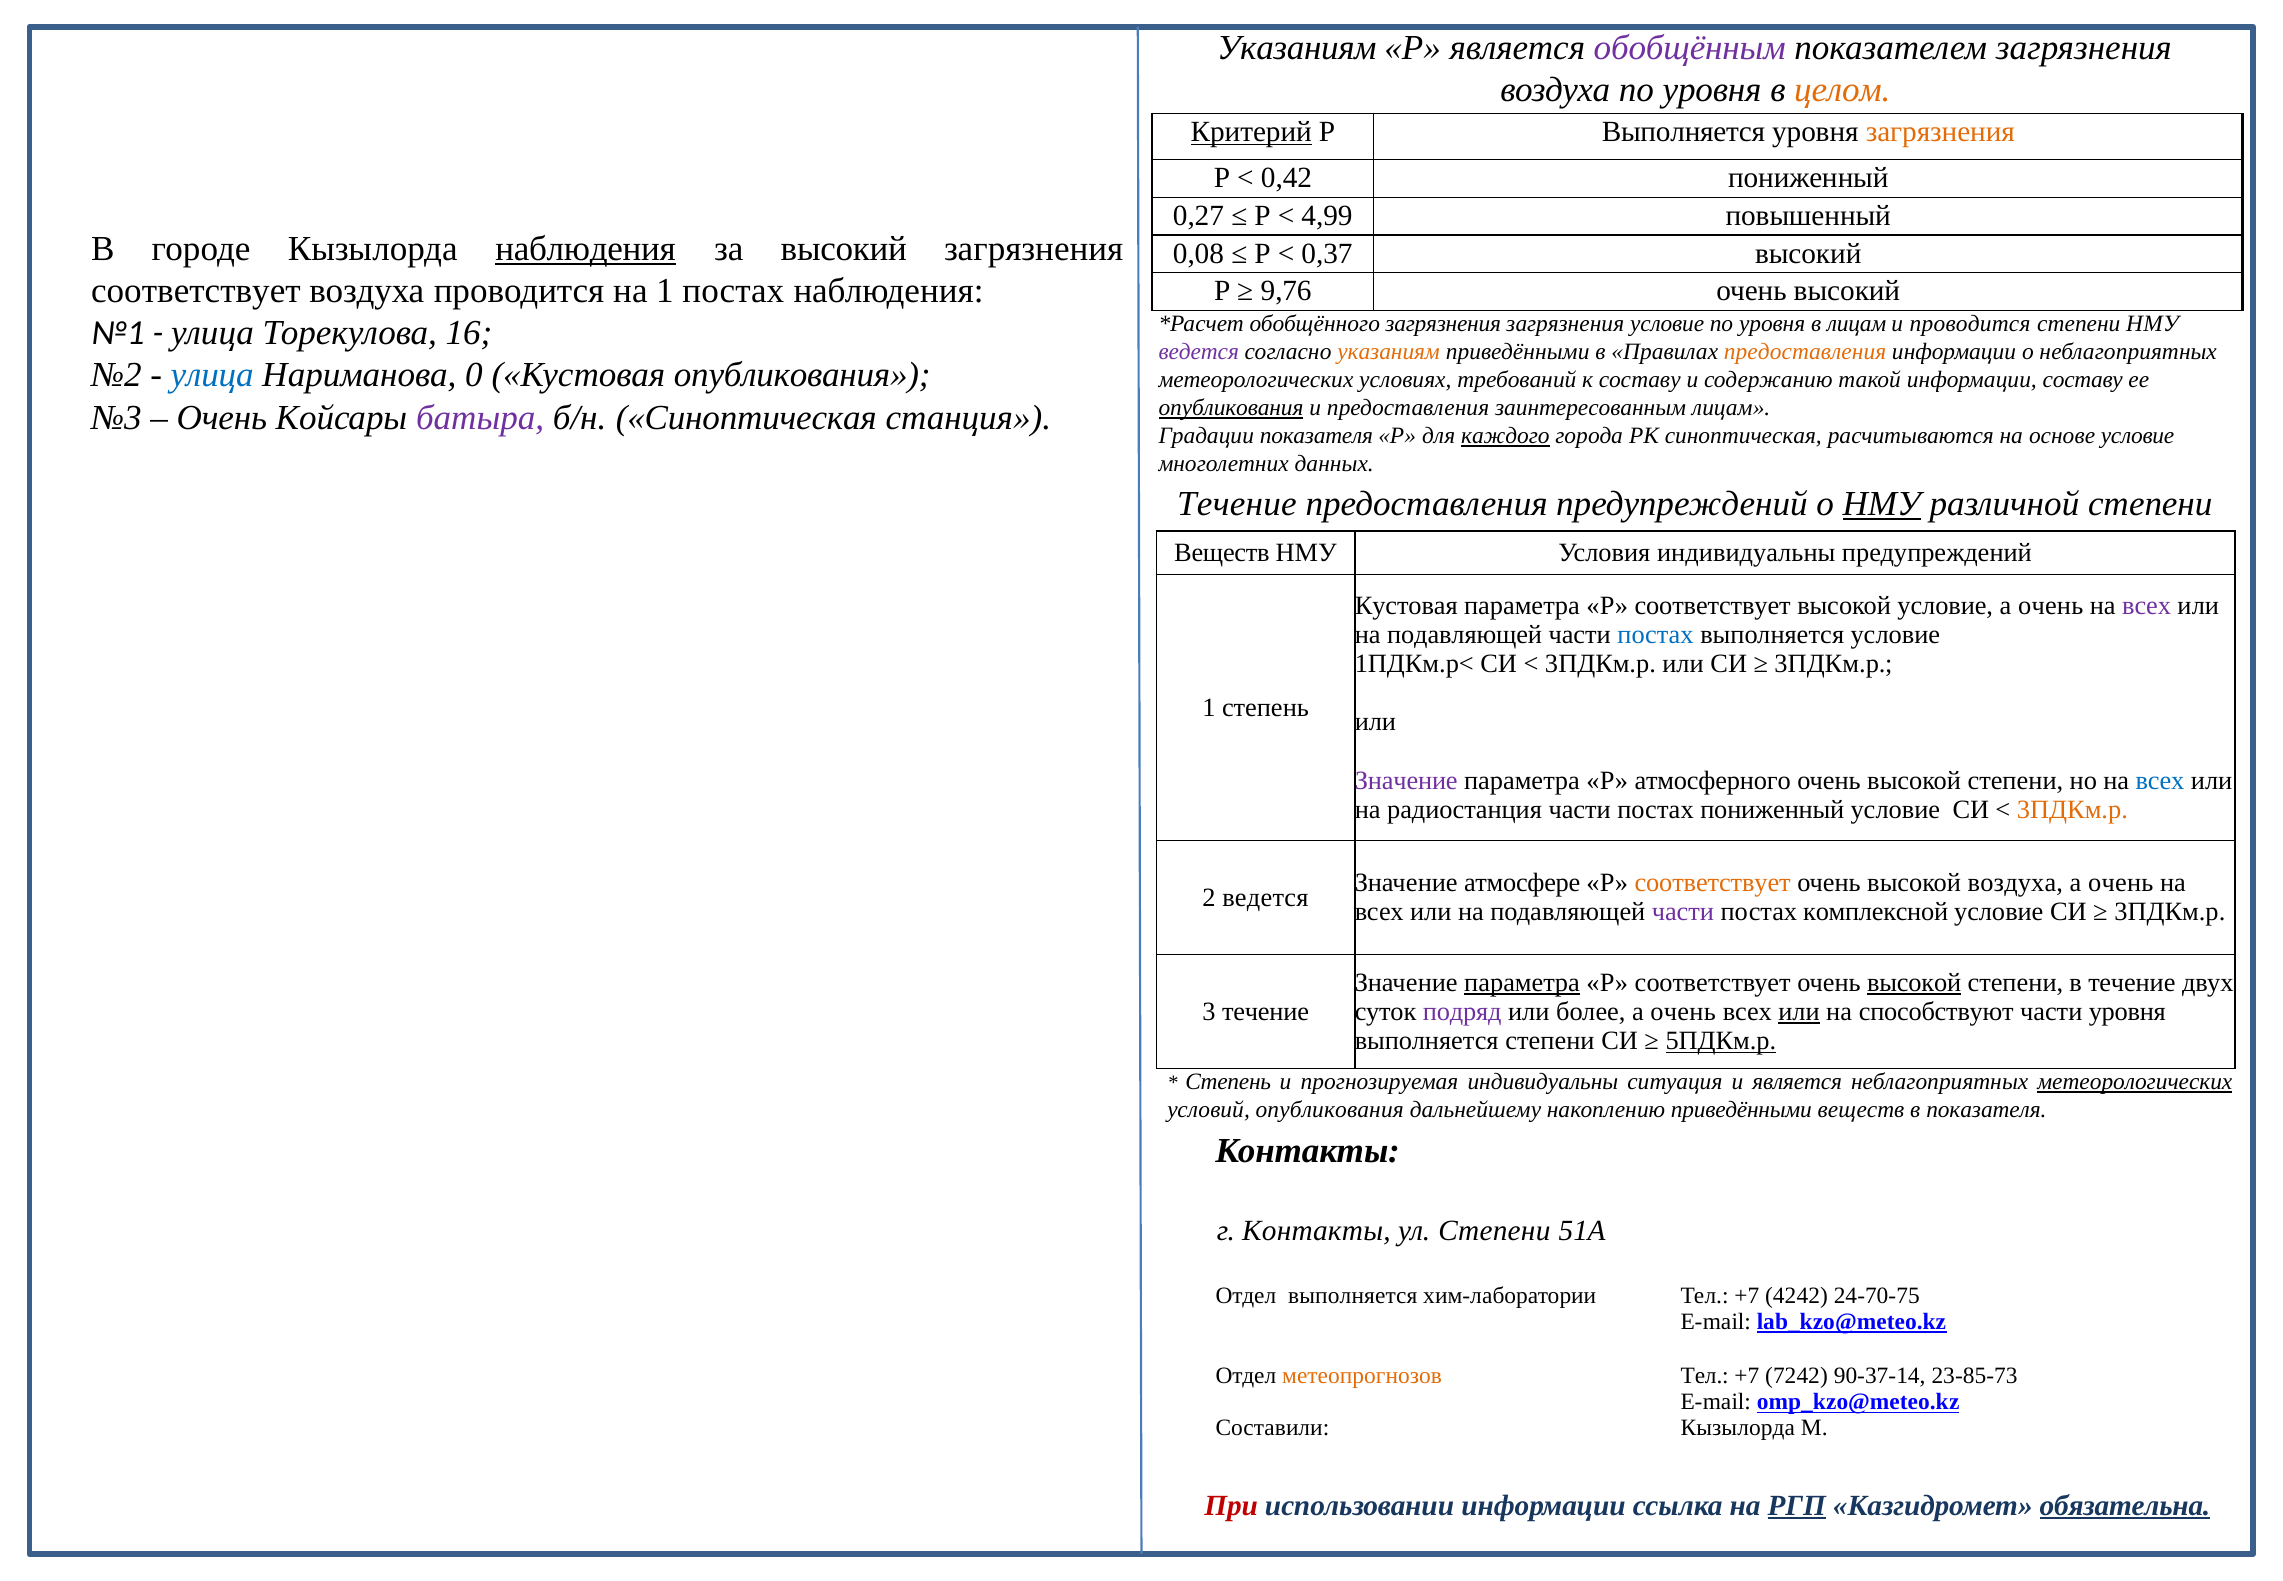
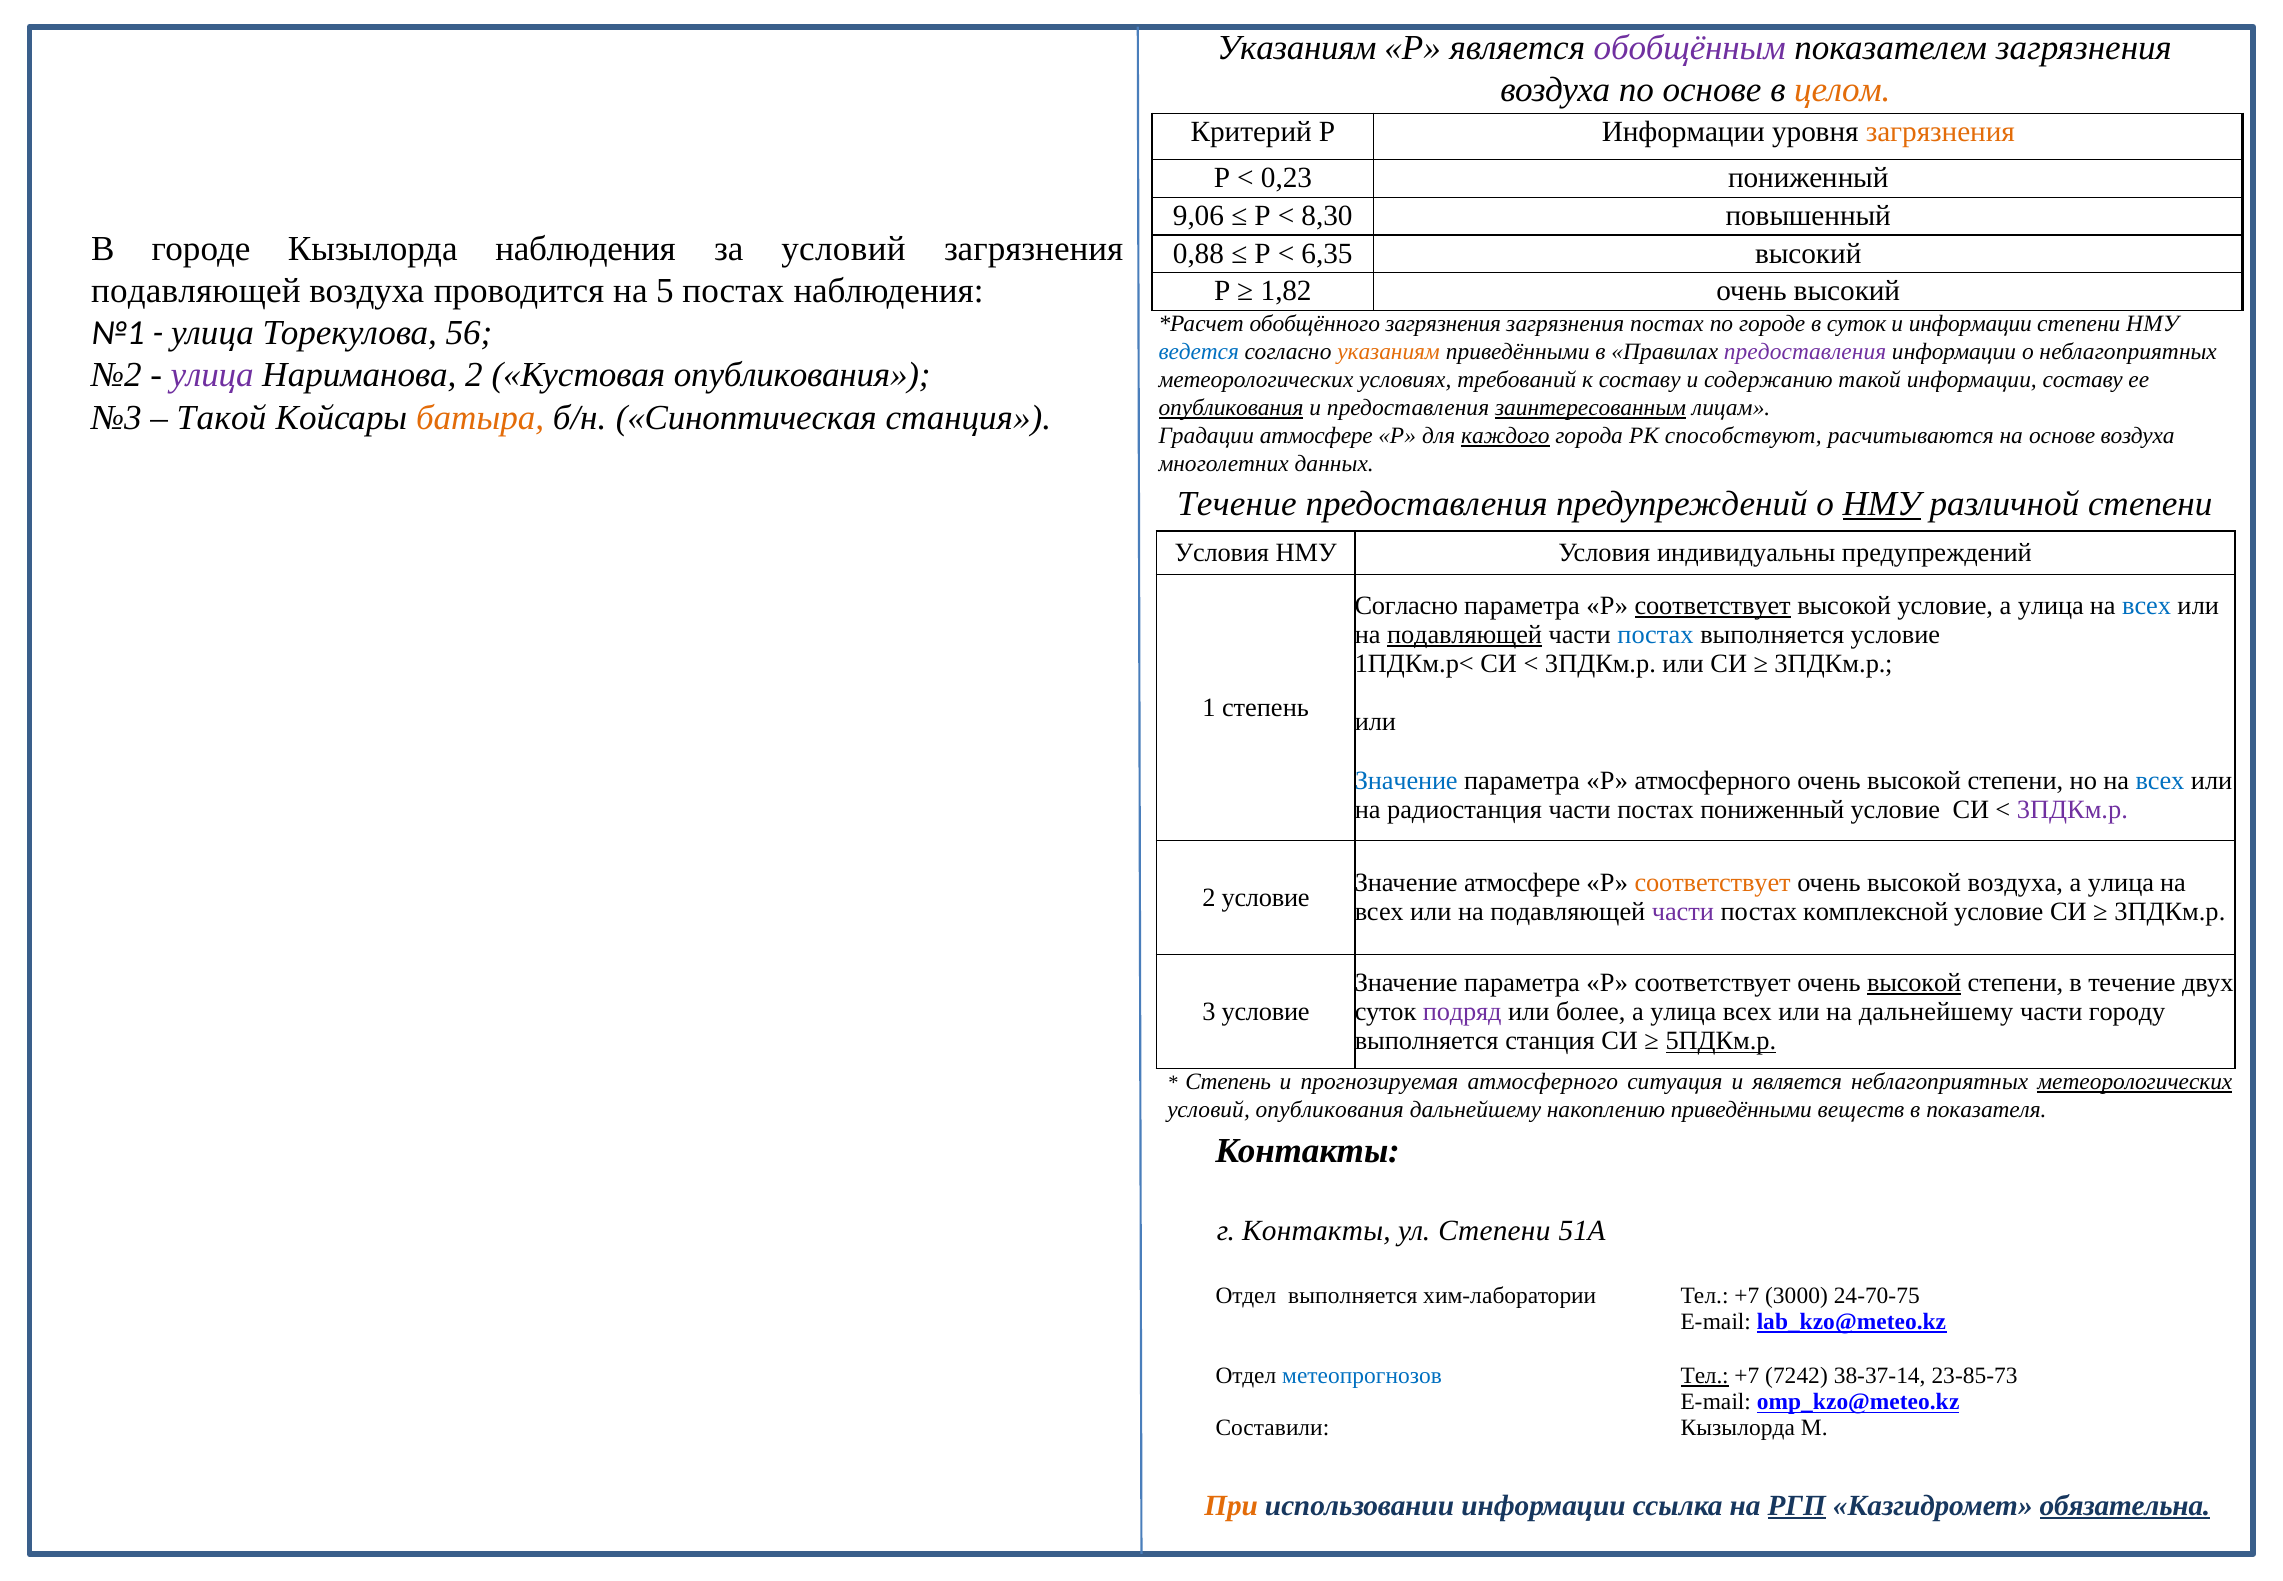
воздуха по уровня: уровня -> основе
Критерий underline: present -> none
Р Выполняется: Выполняется -> Информации
0,42: 0,42 -> 0,23
0,27: 0,27 -> 9,06
4,99: 4,99 -> 8,30
наблюдения at (586, 249) underline: present -> none
за высокий: высокий -> условий
0,08: 0,08 -> 0,88
0,37: 0,37 -> 6,35
соответствует at (196, 291): соответствует -> подавляющей
на 1: 1 -> 5
9,76: 9,76 -> 1,82
загрязнения условие: условие -> постах
уровня at (1772, 324): уровня -> городе
в лицам: лицам -> суток
и проводится: проводится -> информации
16: 16 -> 56
ведется at (1199, 352) colour: purple -> blue
предоставления at (1805, 352) colour: orange -> purple
улица at (212, 375) colour: blue -> purple
Нариманова 0: 0 -> 2
заинтересованным underline: none -> present
Очень at (222, 417): Очень -> Такой
батыра colour: purple -> orange
Градации показателя: показателя -> атмосфере
РК синоптическая: синоптическая -> способствуют
основе условие: условие -> воздуха
Веществ at (1222, 553): Веществ -> Условия
Кустовая at (1406, 605): Кустовая -> Согласно
соответствует at (1713, 605) underline: none -> present
очень at (2051, 605): очень -> улица
всех at (2147, 605) colour: purple -> blue
подавляющей at (1465, 634) underline: none -> present
Значение at (1406, 780) colour: purple -> blue
3ПДКм.р at (2072, 810) colour: orange -> purple
очень at (2121, 883): очень -> улица
2 ведется: ведется -> условие
параметра at (1522, 982) underline: present -> none
3 течение: течение -> условие
более а очень: очень -> улица
или at (1799, 1011) underline: present -> none
на способствуют: способствуют -> дальнейшему
части уровня: уровня -> городу
выполняется степени: степени -> станция
прогнозируемая индивидуальны: индивидуальны -> атмосферного
4242: 4242 -> 3000
метеопрогнозов colour: orange -> blue
Тел at (1705, 1376) underline: none -> present
90-37-14: 90-37-14 -> 38-37-14
При colour: red -> orange
